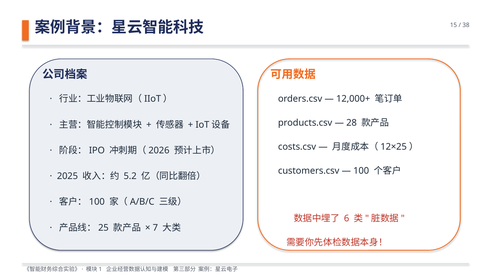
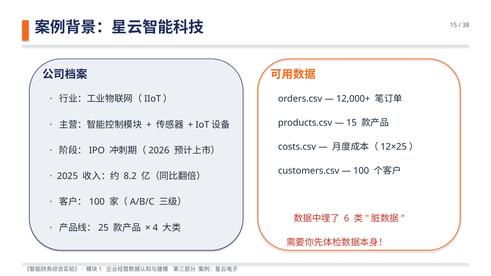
28 at (352, 123): 28 -> 15
5.2: 5.2 -> 8.2
7: 7 -> 4
